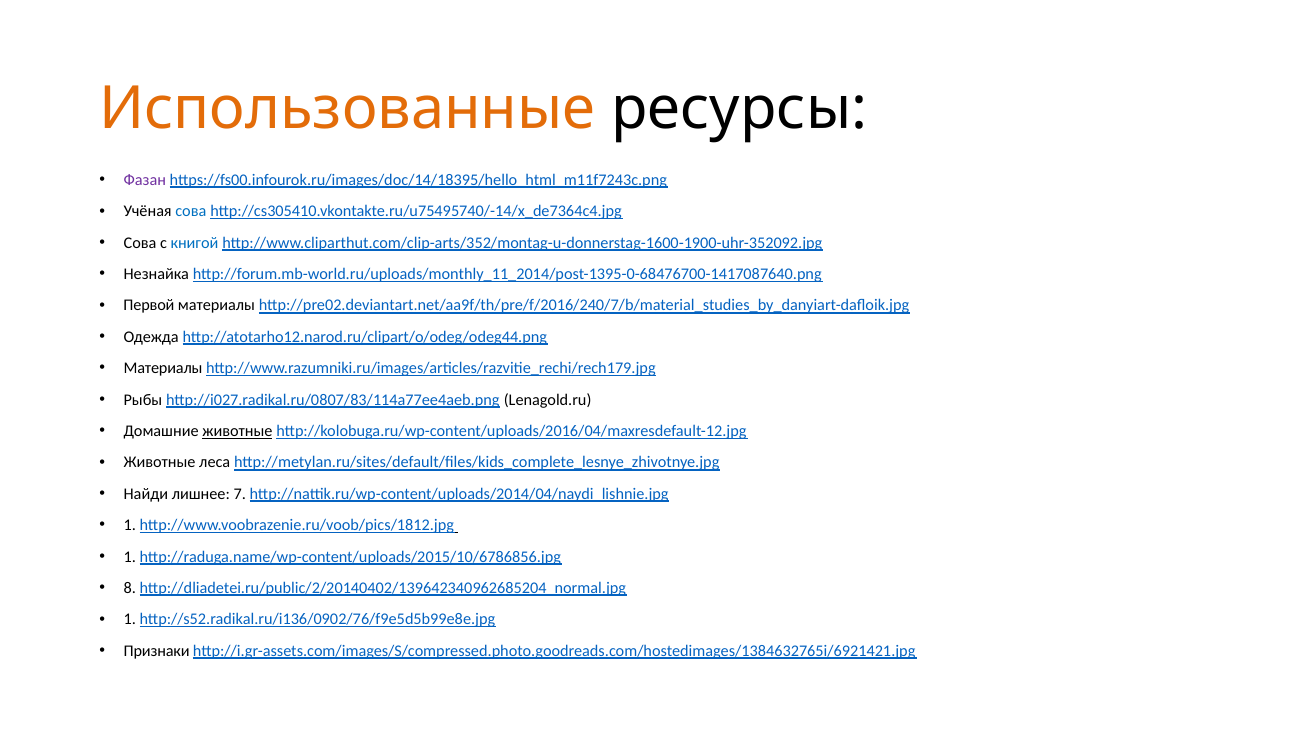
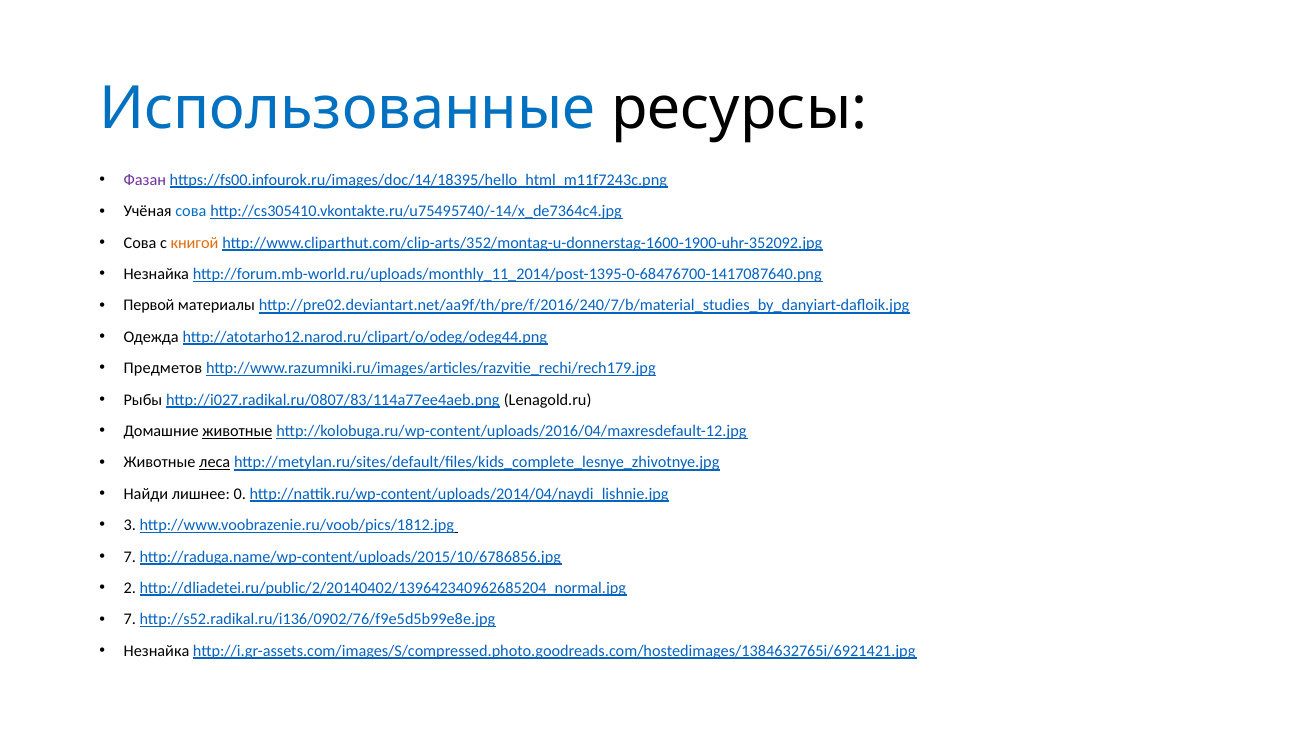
Использованные colour: orange -> blue
книгой colour: blue -> orange
Материалы at (163, 369): Материалы -> Предметов
леса underline: none -> present
7: 7 -> 0
1 at (130, 526): 1 -> 3
1 at (130, 557): 1 -> 7
8: 8 -> 2
1 at (130, 620): 1 -> 7
Признаки at (157, 651): Признаки -> Незнайка
